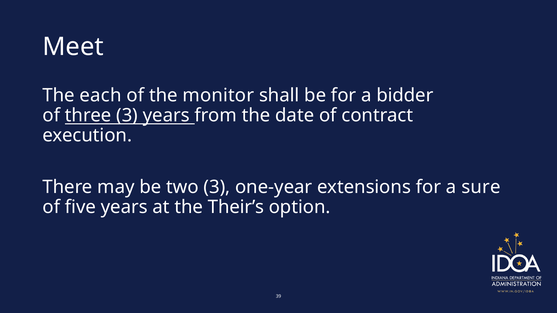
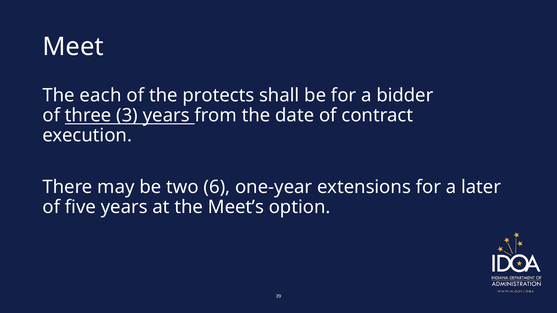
monitor: monitor -> protects
two 3: 3 -> 6
sure: sure -> later
Their’s: Their’s -> Meet’s
